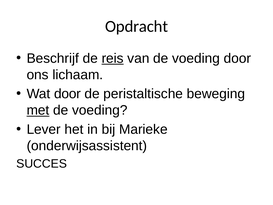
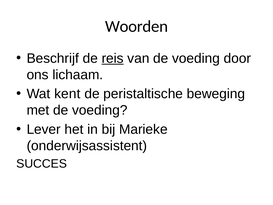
Opdracht: Opdracht -> Woorden
Wat door: door -> kent
met underline: present -> none
